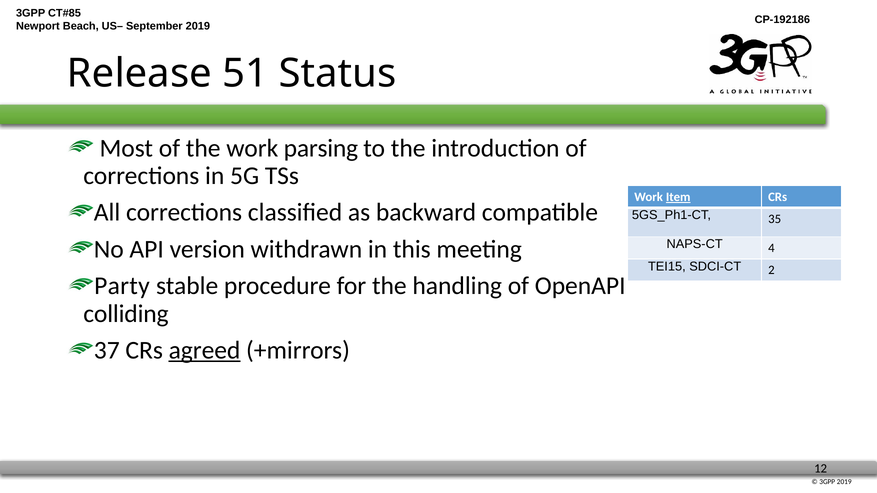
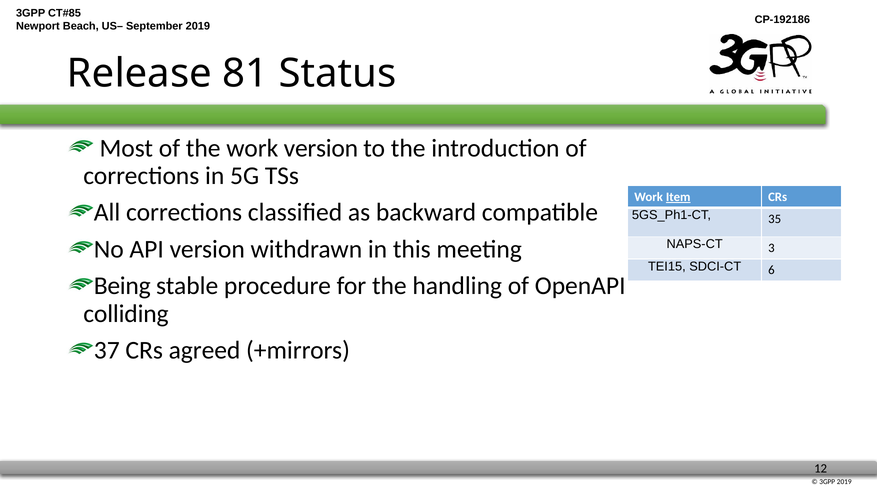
51: 51 -> 81
work parsing: parsing -> version
4: 4 -> 3
2: 2 -> 6
Party: Party -> Being
agreed underline: present -> none
